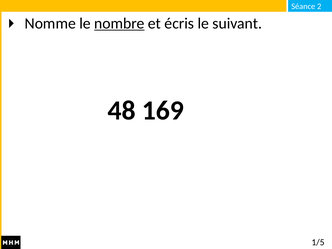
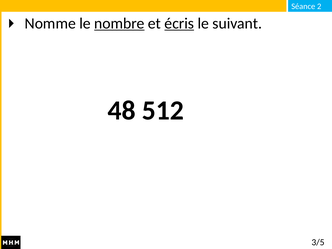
écris underline: none -> present
169: 169 -> 512
1/5: 1/5 -> 3/5
